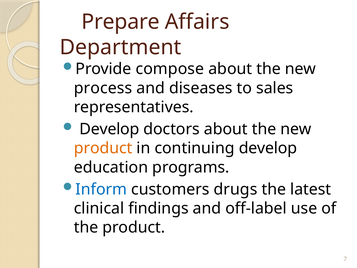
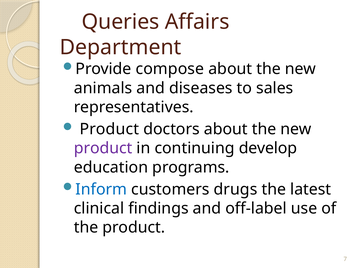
Prepare: Prepare -> Queries
process: process -> animals
Develop at (109, 129): Develop -> Product
product at (103, 148) colour: orange -> purple
